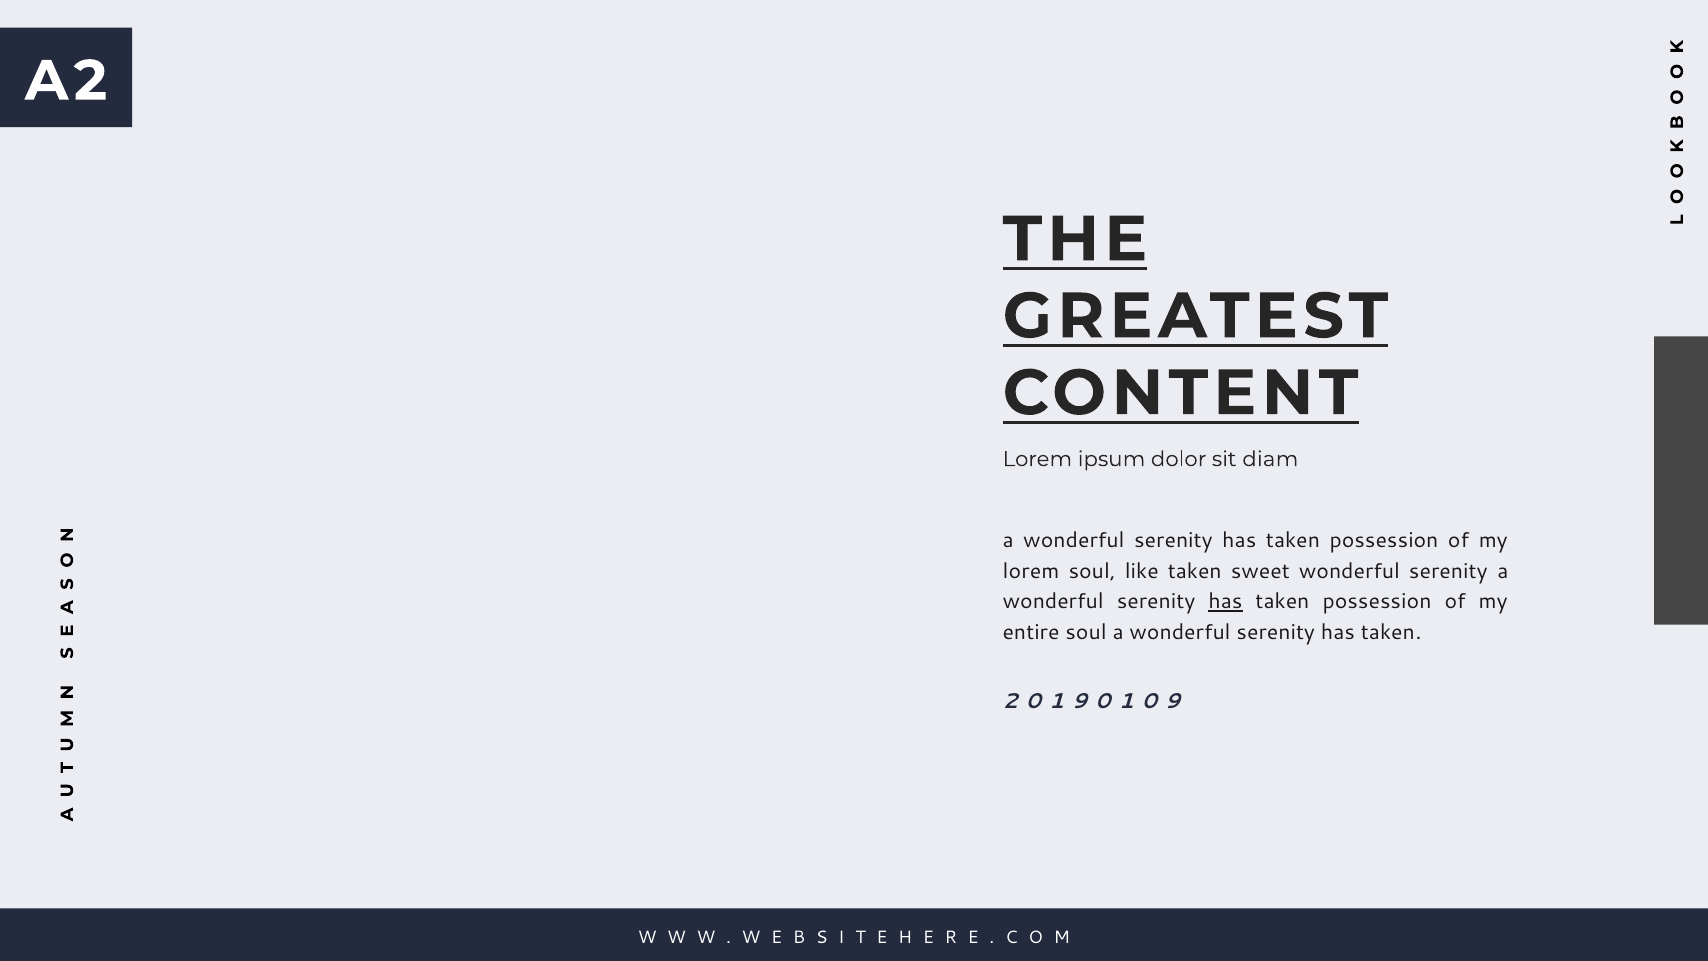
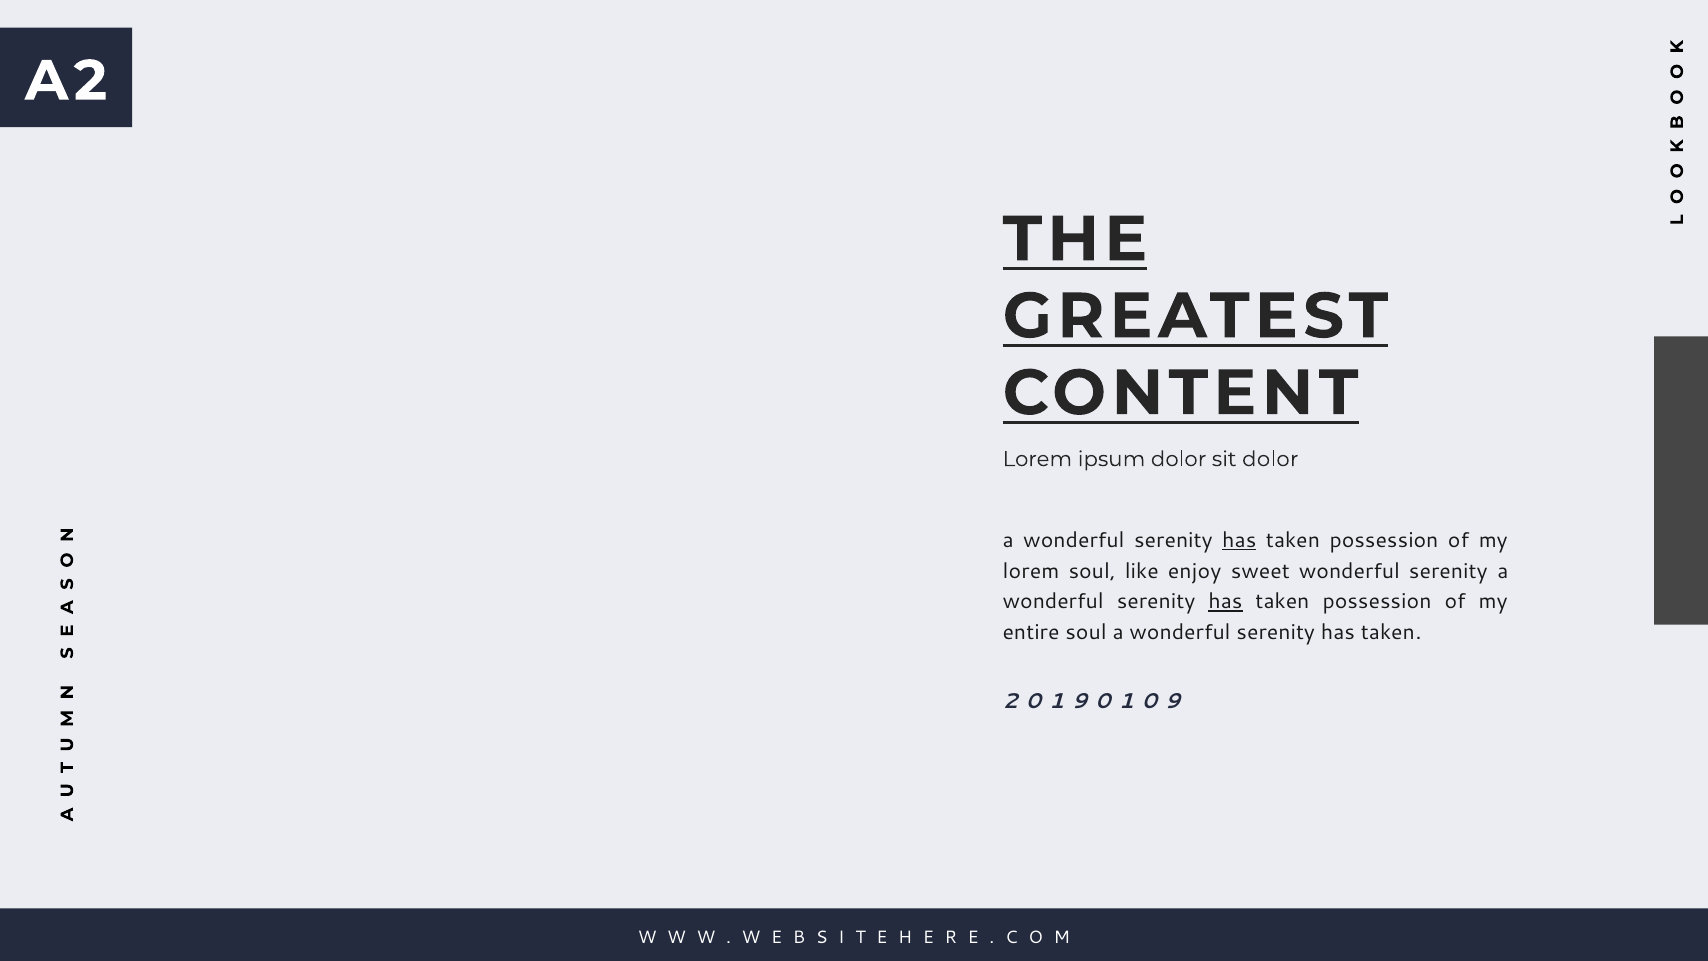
sit diam: diam -> dolor
has at (1239, 540) underline: none -> present
like taken: taken -> enjoy
